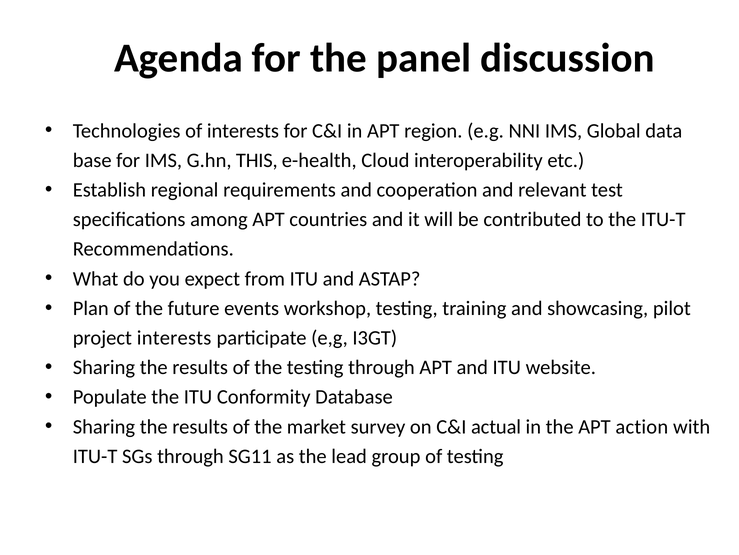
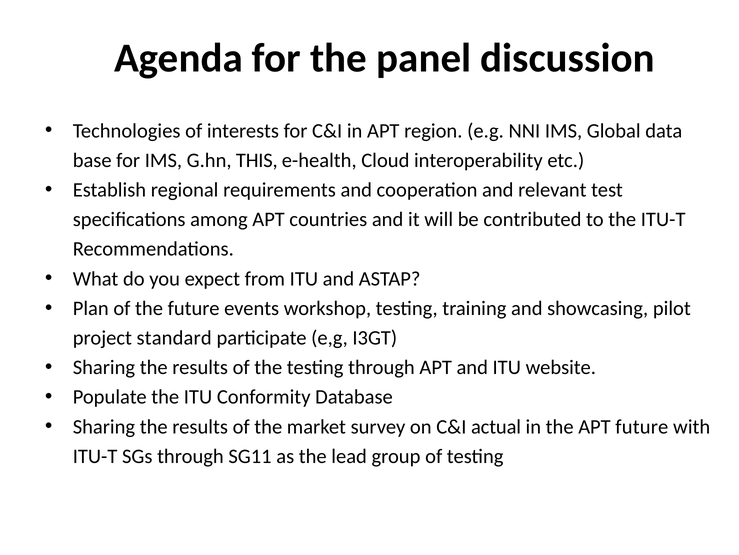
project interests: interests -> standard
APT action: action -> future
